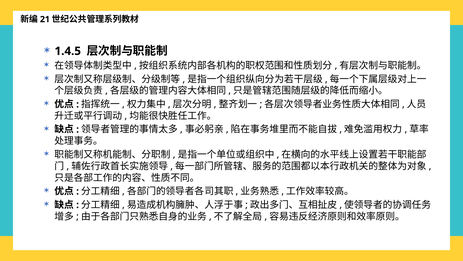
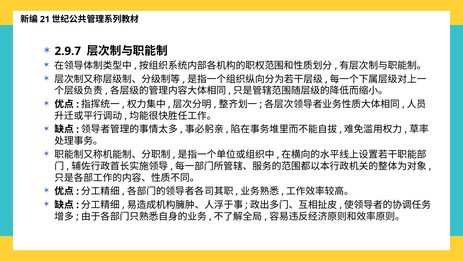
1.4.5: 1.4.5 -> 2.9.7
